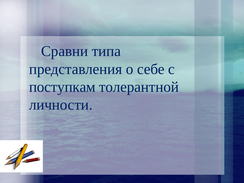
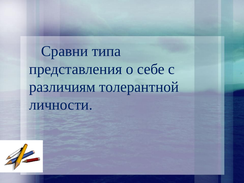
поступкам: поступкам -> различиям
